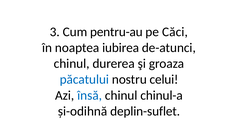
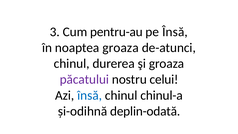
pe Căci: Căci -> Însă
noaptea iubirea: iubirea -> groaza
păcatului colour: blue -> purple
deplin-suflet: deplin-suflet -> deplin-odată
